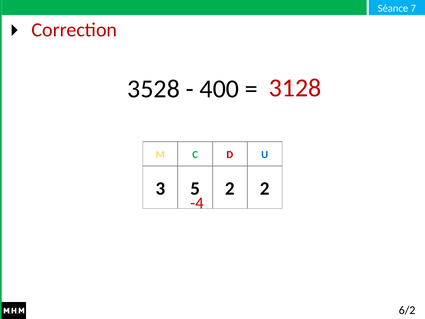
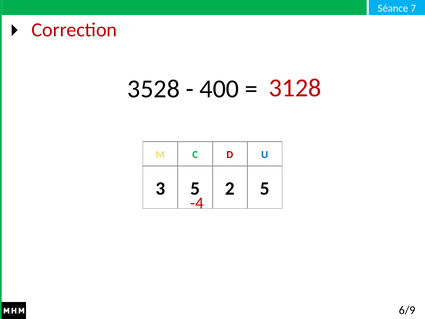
2 2: 2 -> 5
6/2: 6/2 -> 6/9
